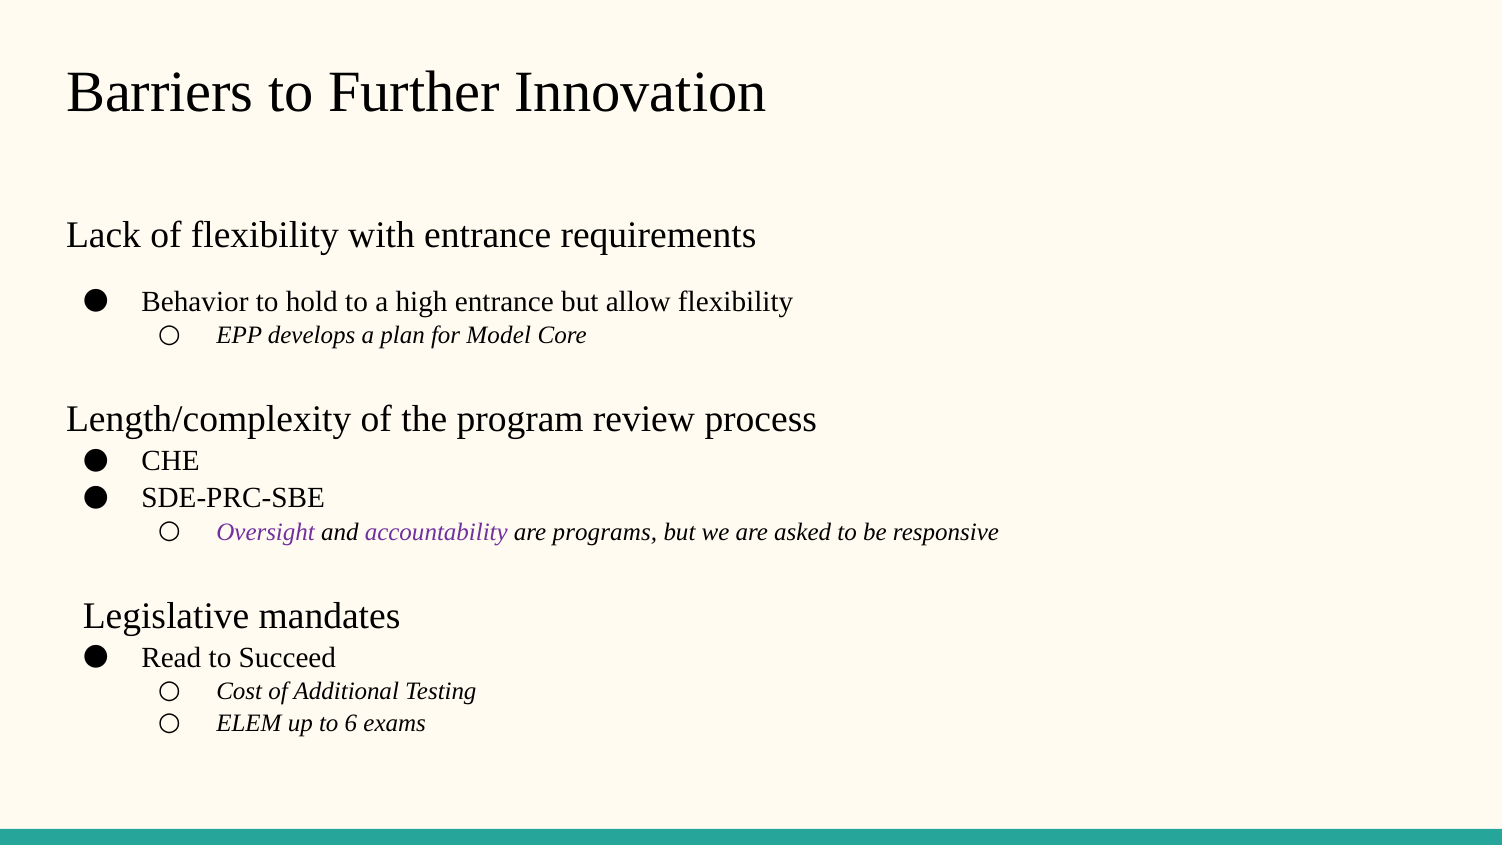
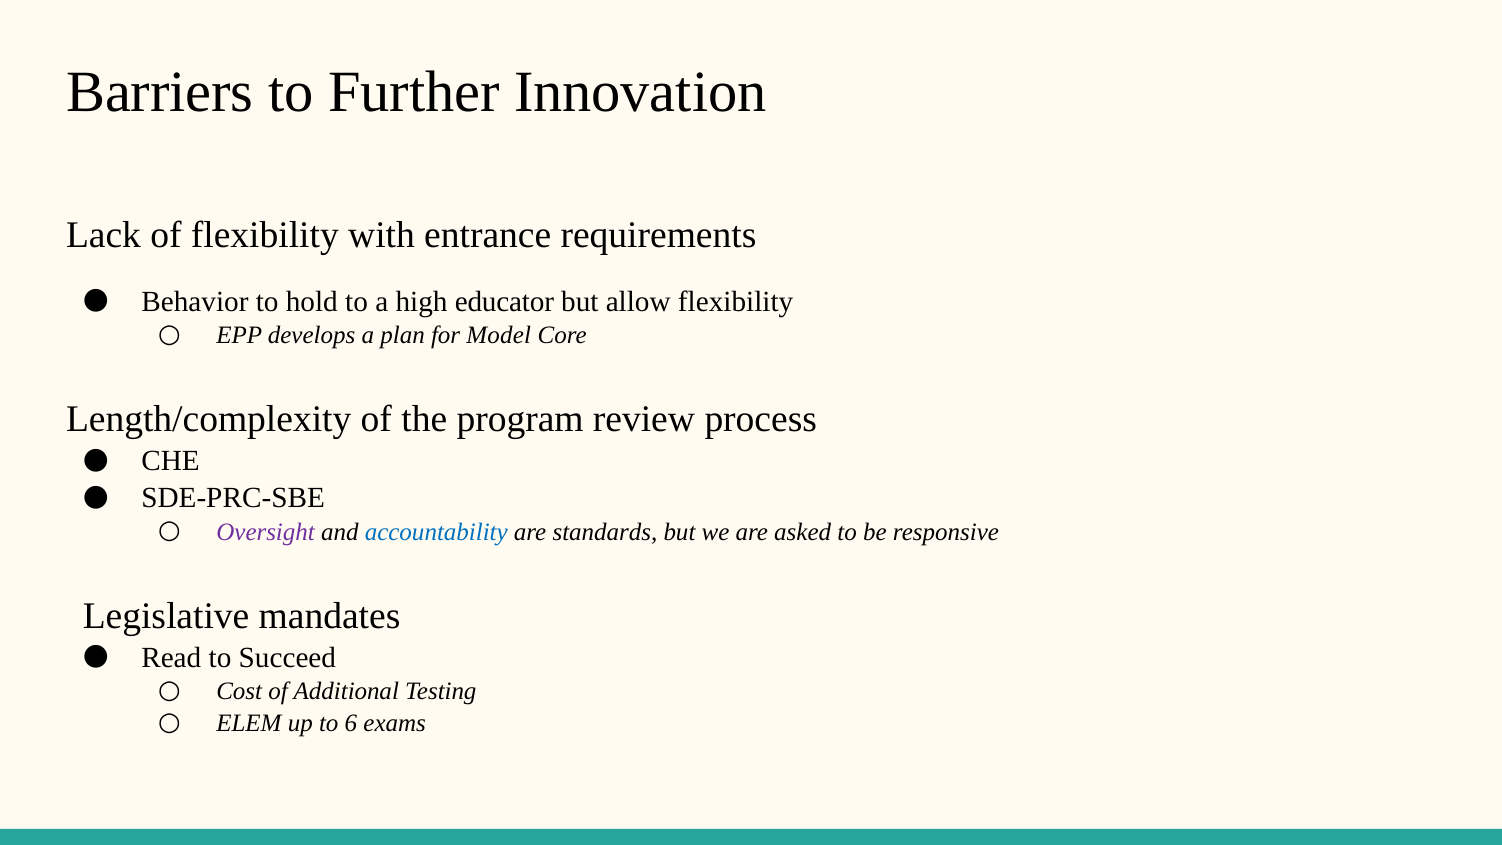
high entrance: entrance -> educator
accountability colour: purple -> blue
programs: programs -> standards
